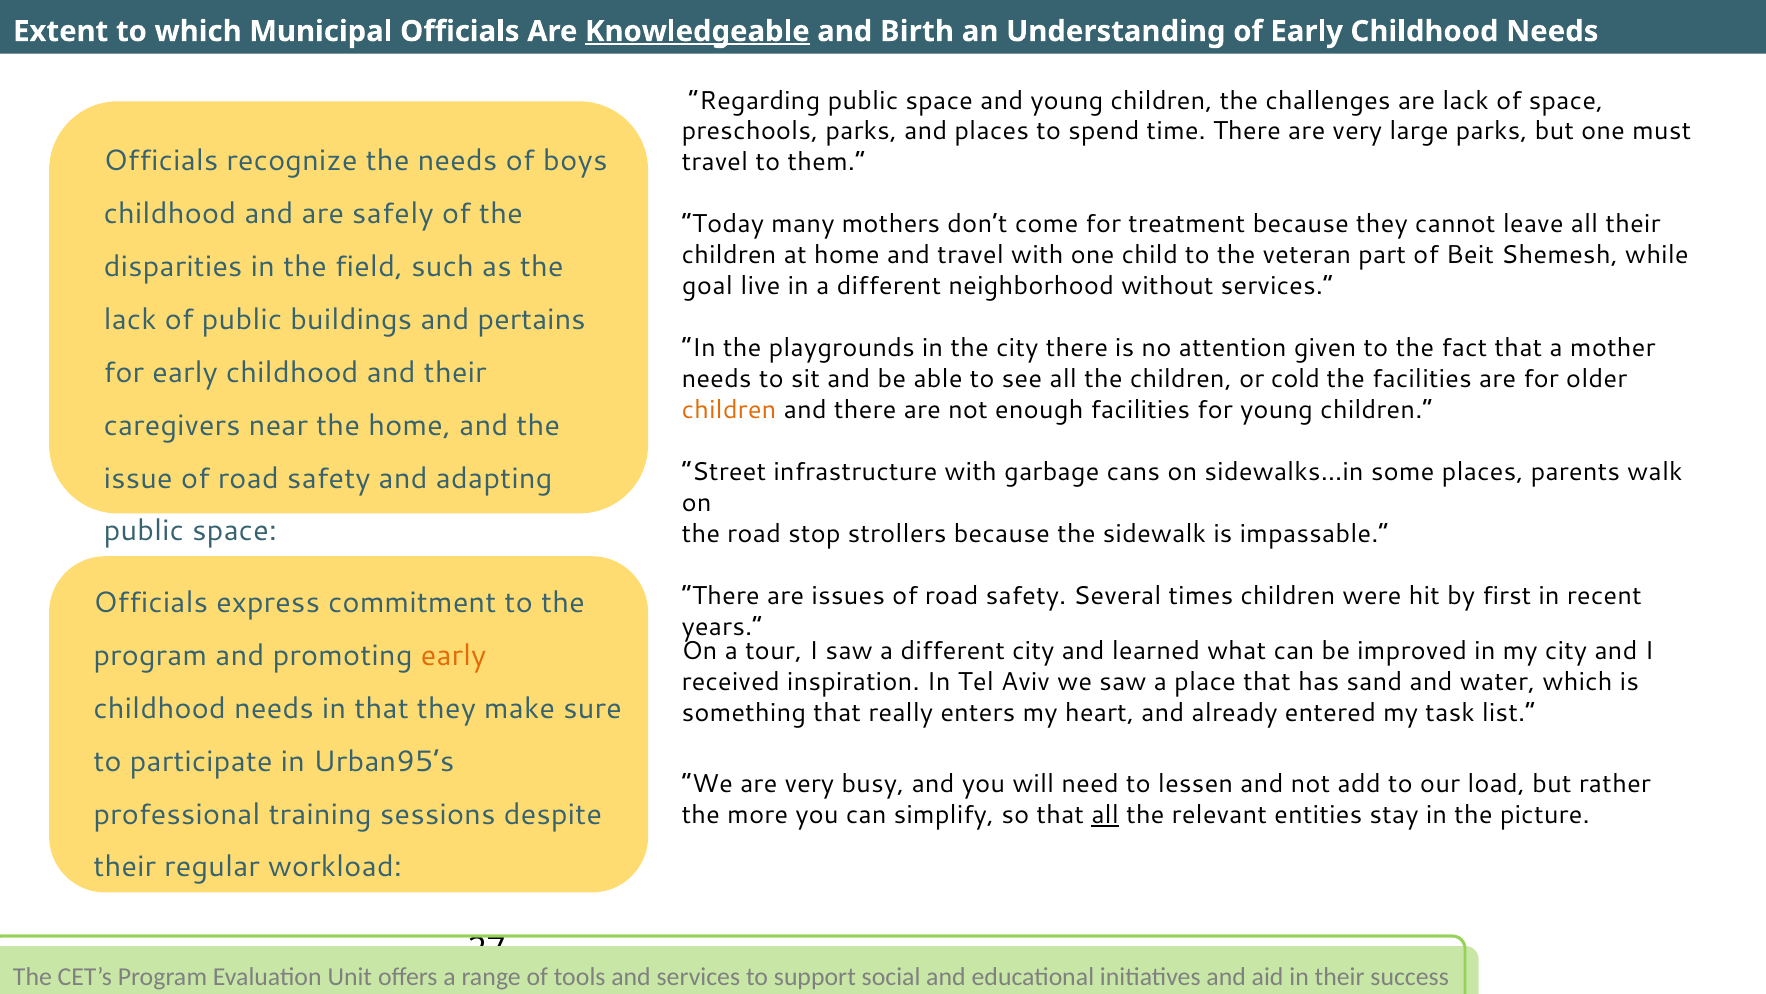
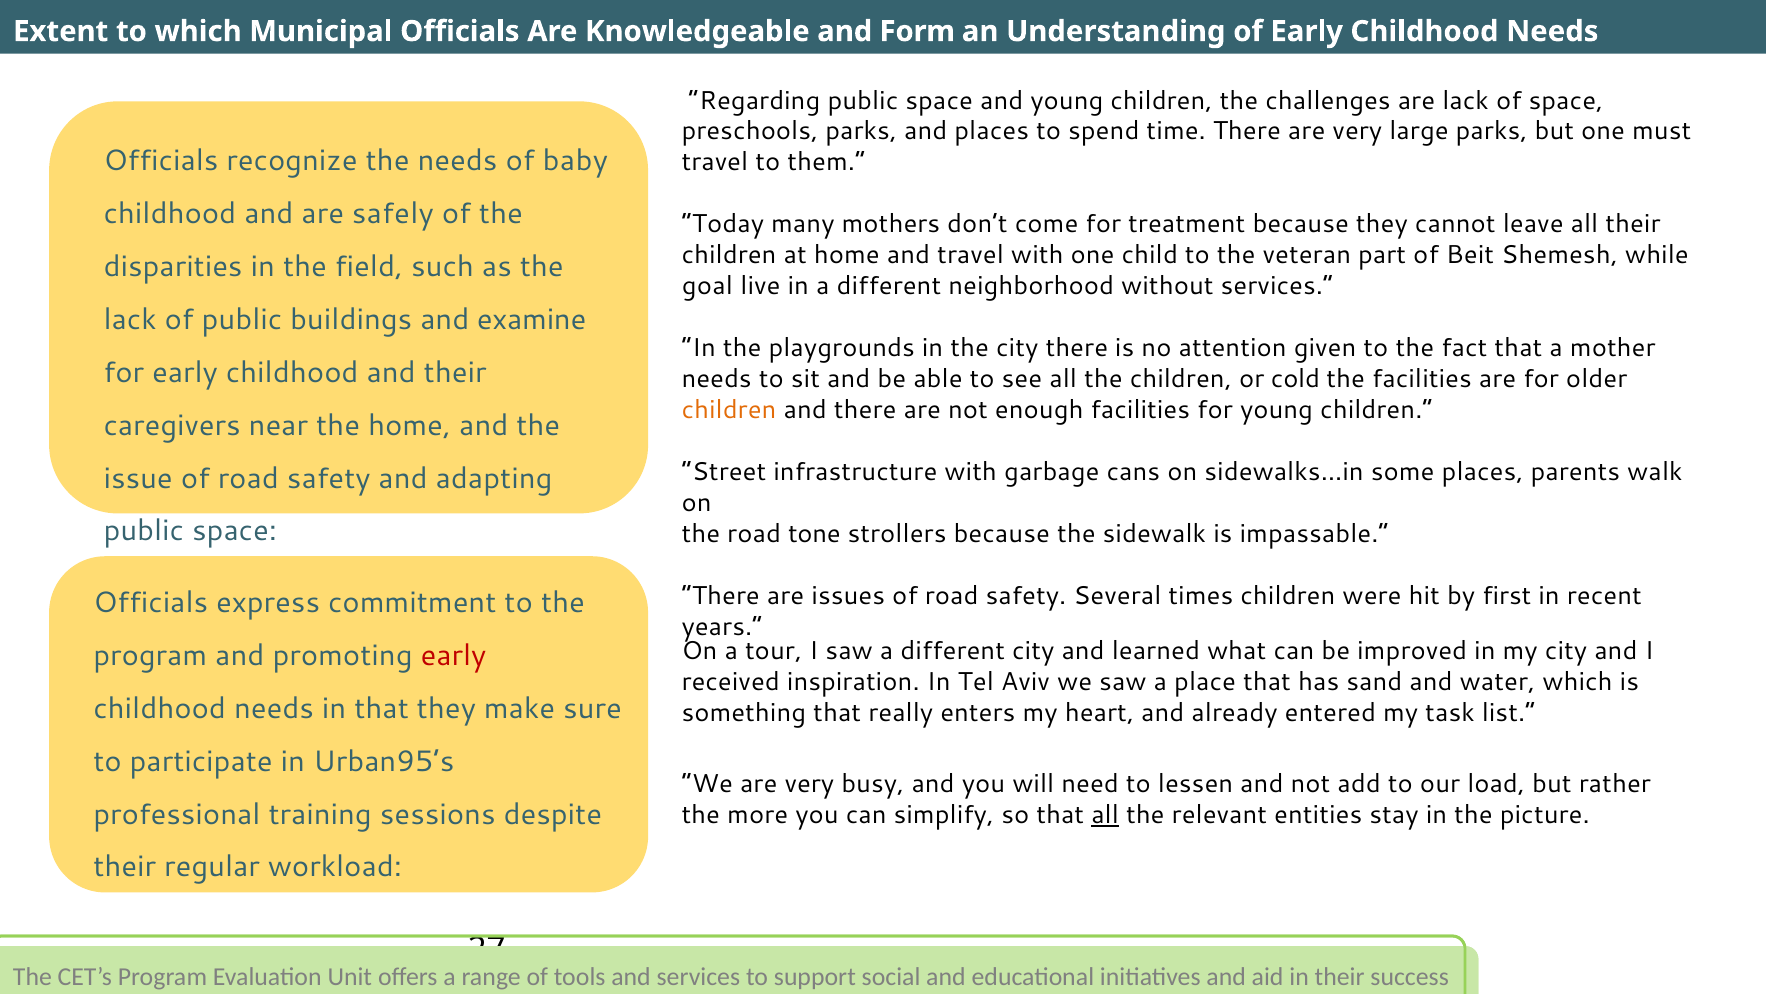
Knowledgeable underline: present -> none
Birth: Birth -> Form
boys: boys -> baby
pertains: pertains -> examine
stop: stop -> tone
early at (454, 655) colour: orange -> red
